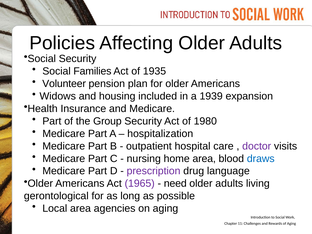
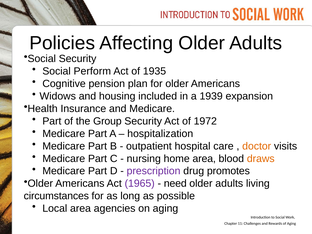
Families: Families -> Perform
Volunteer: Volunteer -> Cognitive
1980: 1980 -> 1972
doctor colour: purple -> orange
draws colour: blue -> orange
language: language -> promotes
gerontological: gerontological -> circumstances
